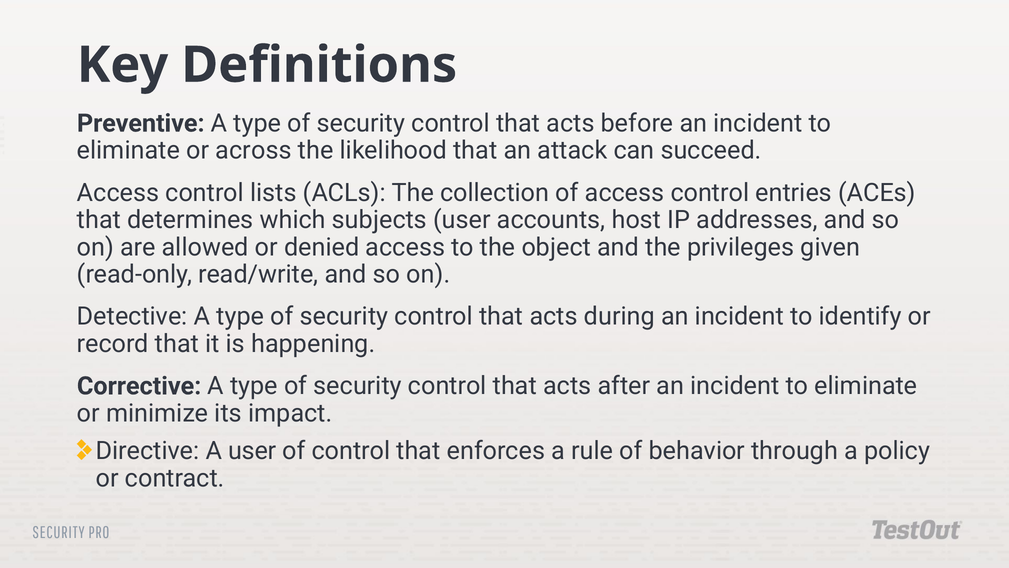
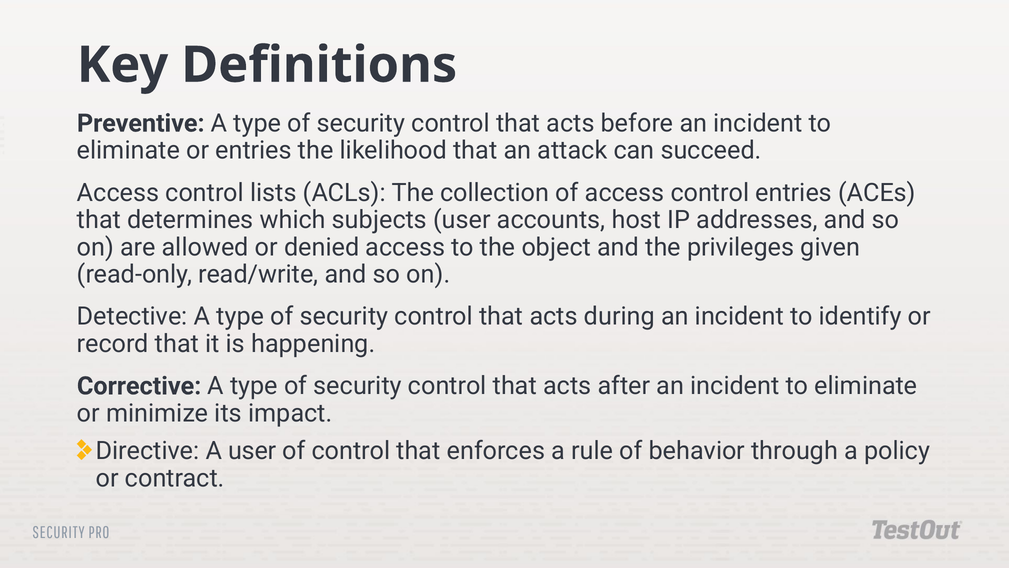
or across: across -> entries
